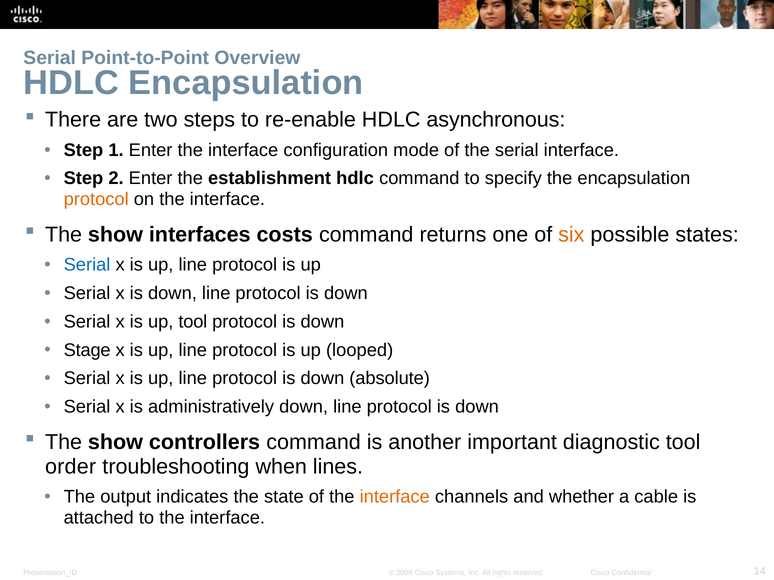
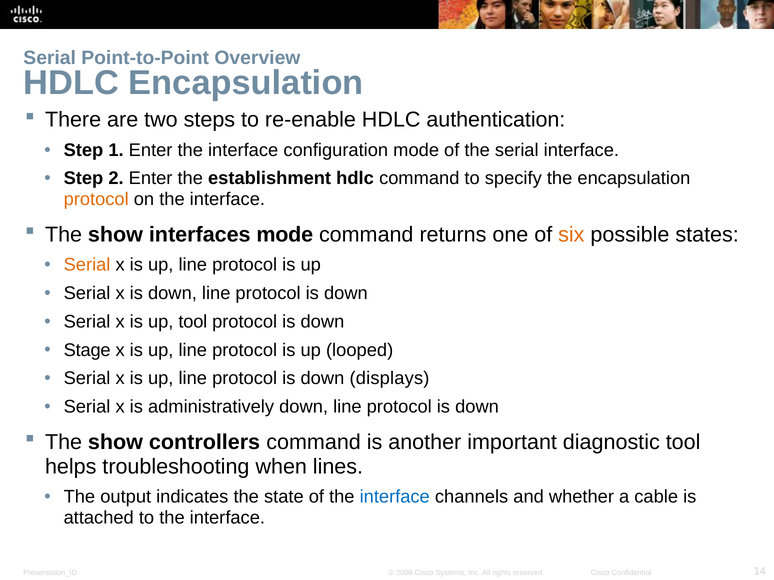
asynchronous: asynchronous -> authentication
interfaces costs: costs -> mode
Serial at (87, 265) colour: blue -> orange
absolute: absolute -> displays
order: order -> helps
interface at (395, 497) colour: orange -> blue
